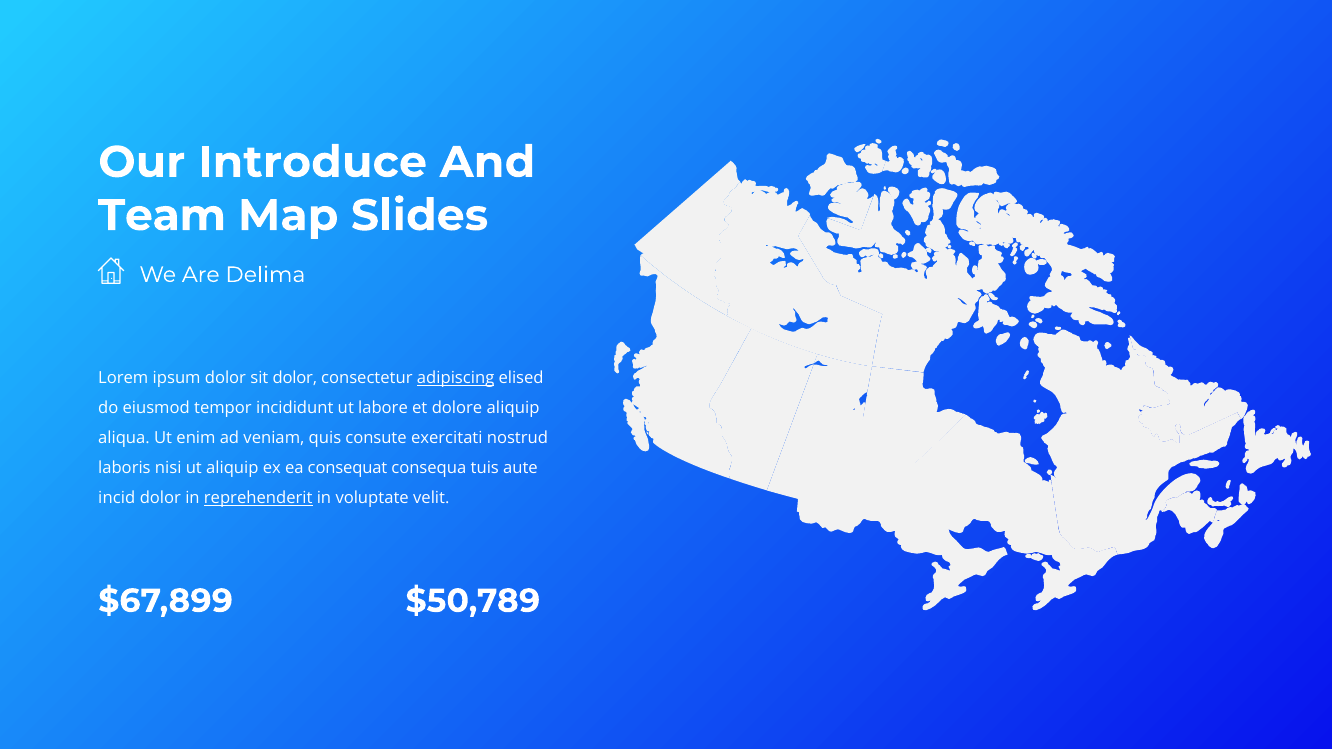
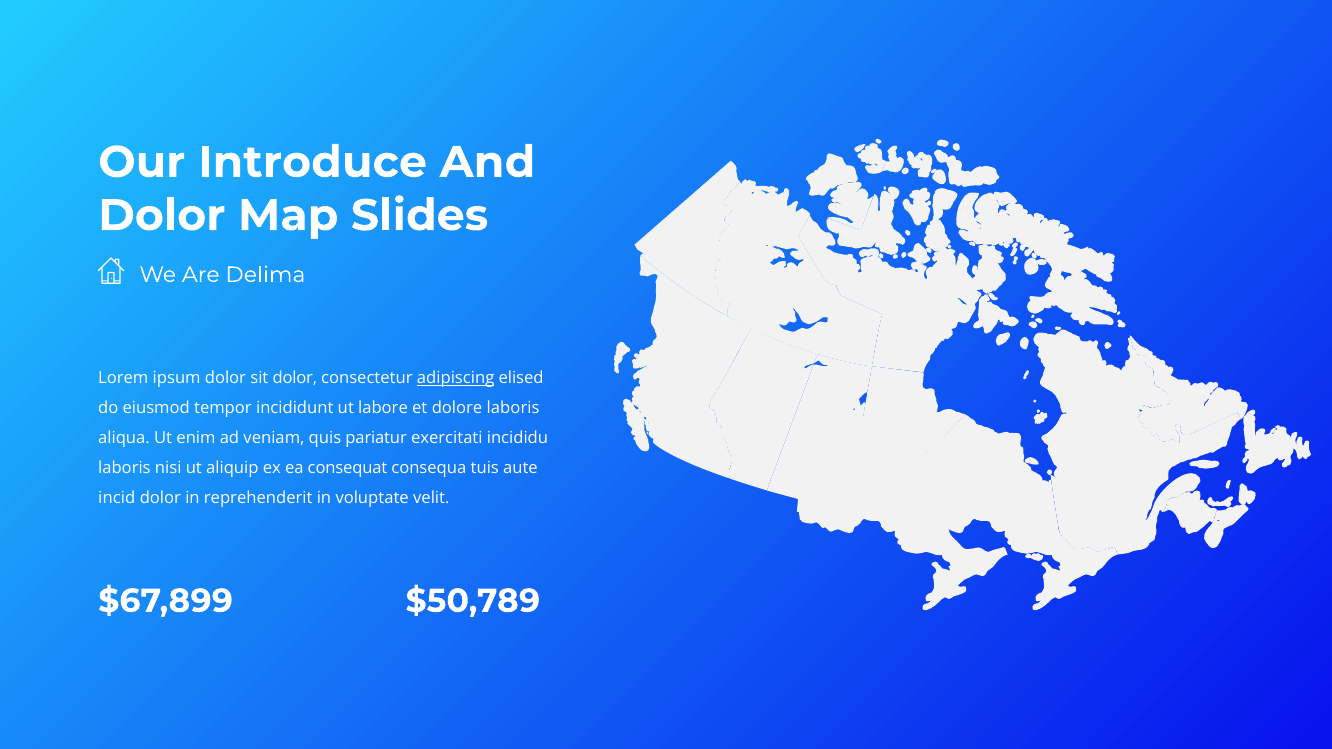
Team at (162, 216): Team -> Dolor
dolore aliquip: aliquip -> laboris
consute: consute -> pariatur
nostrud: nostrud -> incididu
reprehenderit underline: present -> none
